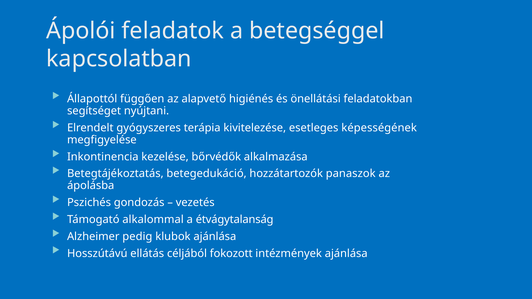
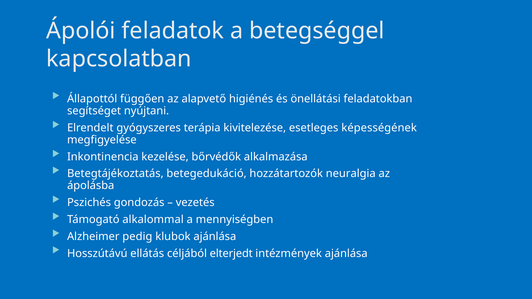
panaszok: panaszok -> neuralgia
étvágytalanság: étvágytalanság -> mennyiségben
fokozott: fokozott -> elterjedt
